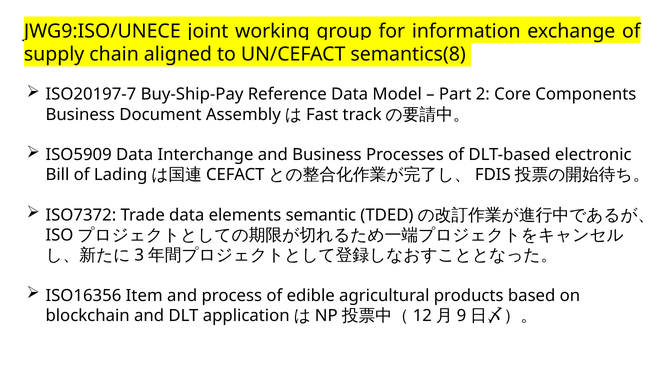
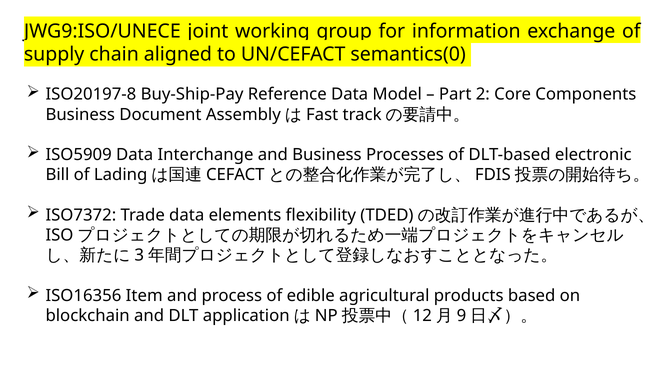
semantics(8: semantics(8 -> semantics(0
ISO20197-7: ISO20197-7 -> ISO20197-8
semantic: semantic -> flexibility
